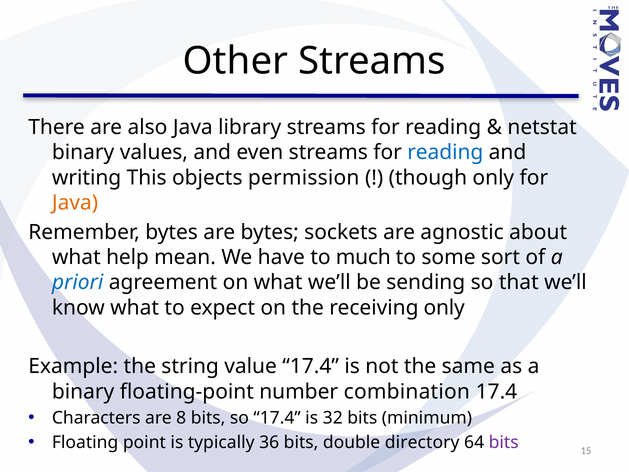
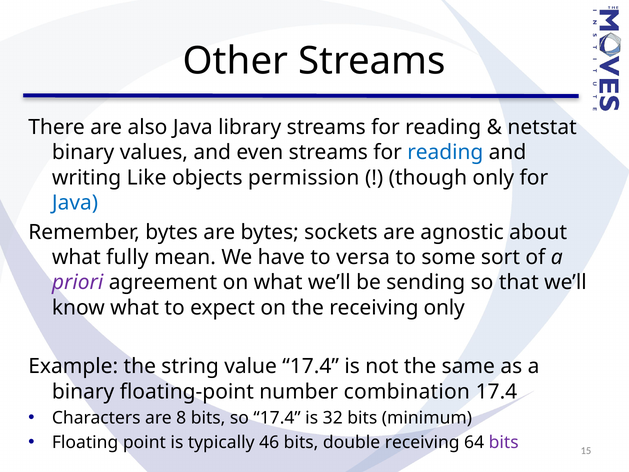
This: This -> Like
Java at (75, 203) colour: orange -> blue
help: help -> fully
much: much -> versa
priori colour: blue -> purple
36: 36 -> 46
double directory: directory -> receiving
